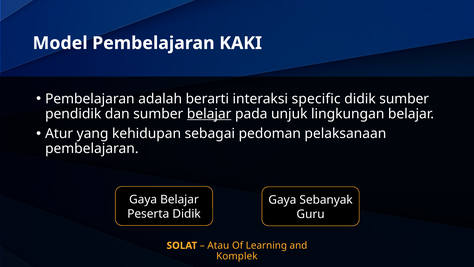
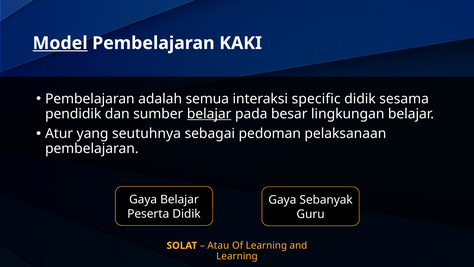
Model underline: none -> present
berarti: berarti -> semua
didik sumber: sumber -> sesama
unjuk: unjuk -> besar
kehidupan: kehidupan -> seutuhnya
Komplek at (237, 256): Komplek -> Learning
